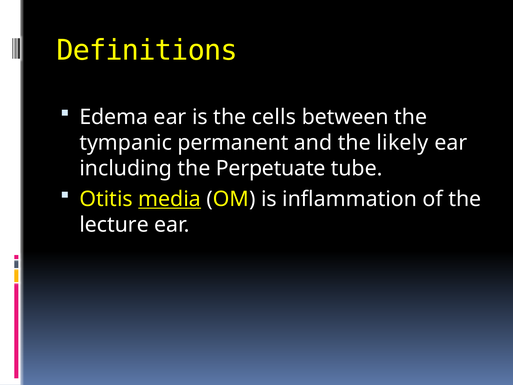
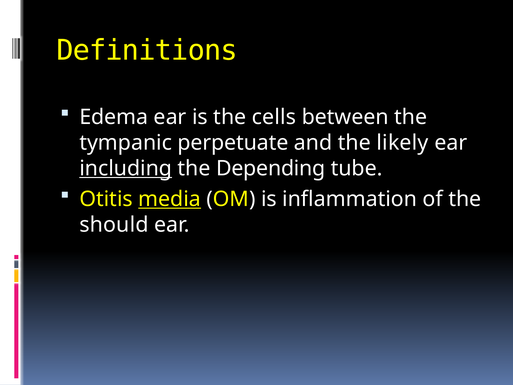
permanent: permanent -> perpetuate
including underline: none -> present
Perpetuate: Perpetuate -> Depending
lecture: lecture -> should
